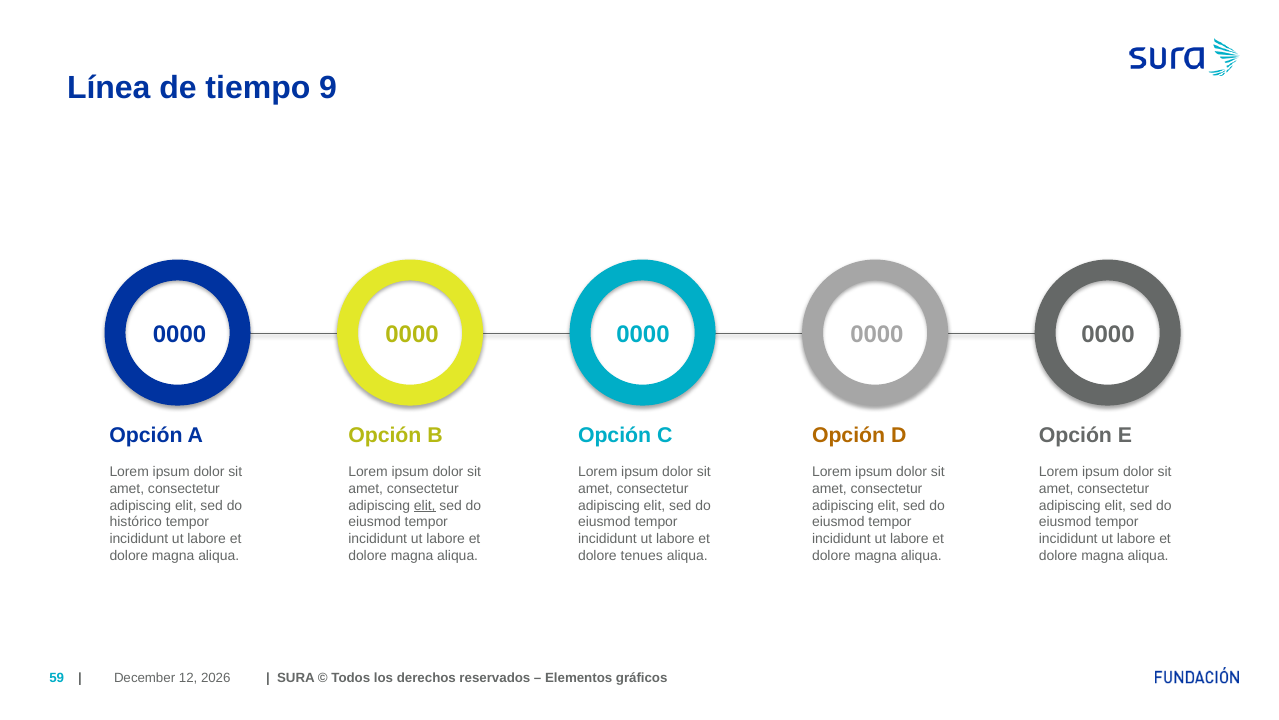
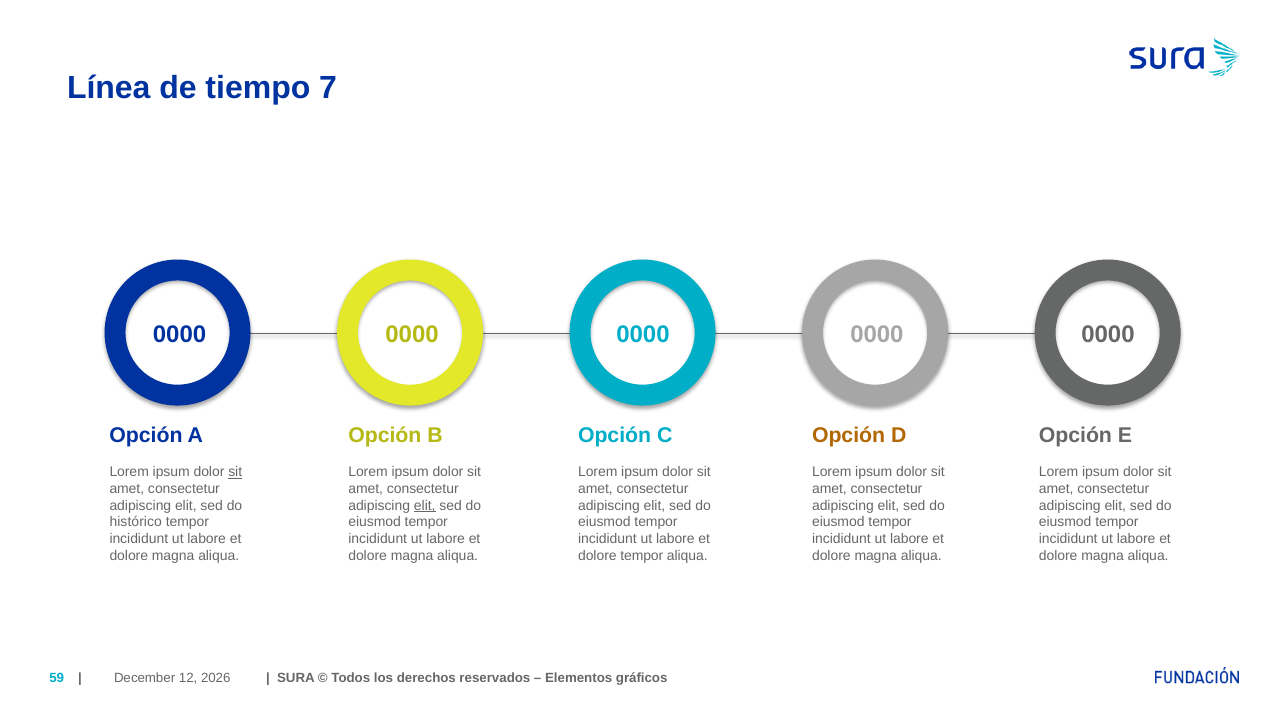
9: 9 -> 7
sit at (235, 472) underline: none -> present
dolore tenues: tenues -> tempor
